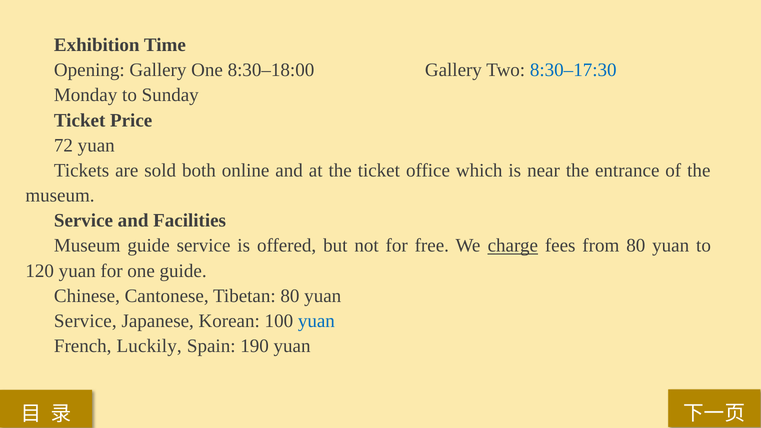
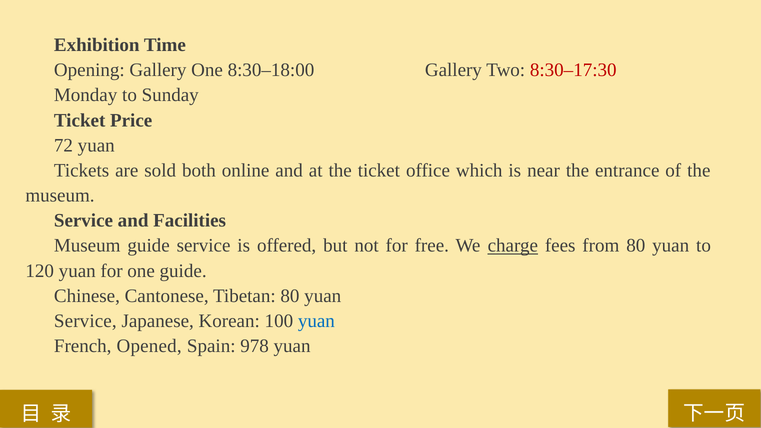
8:30–17:30 colour: blue -> red
Luckily: Luckily -> Opened
190: 190 -> 978
